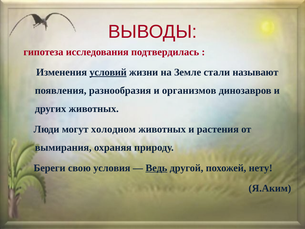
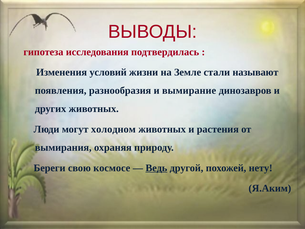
условий underline: present -> none
организмов: организмов -> вымирание
условия: условия -> космосе
